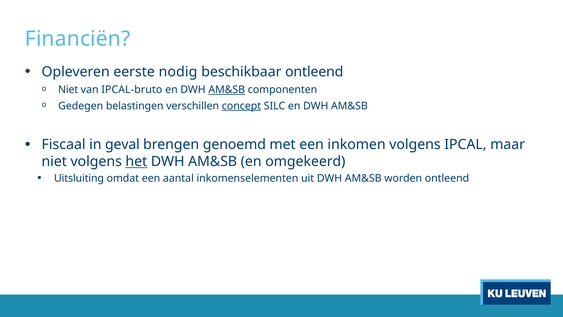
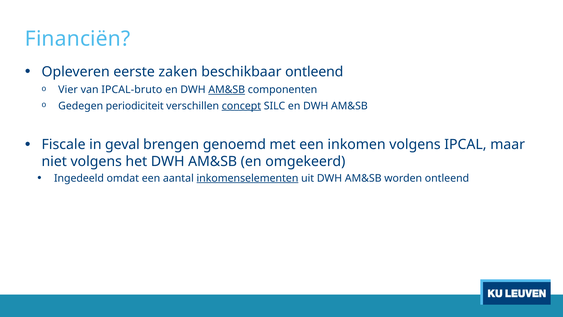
nodig: nodig -> zaken
Niet at (68, 90): Niet -> Vier
belastingen: belastingen -> periodiciteit
Fiscaal: Fiscaal -> Fiscale
het underline: present -> none
Uitsluiting: Uitsluiting -> Ingedeeld
inkomenselementen underline: none -> present
